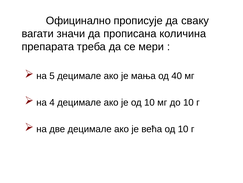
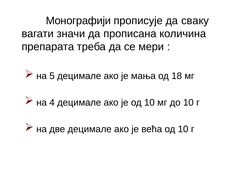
Официнално: Официнално -> Монографији
40: 40 -> 18
